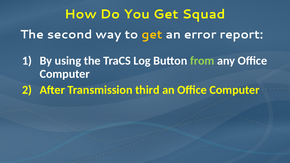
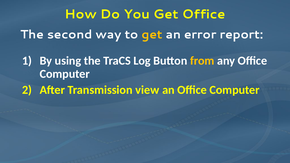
Get Squad: Squad -> Office
from colour: light green -> yellow
third: third -> view
